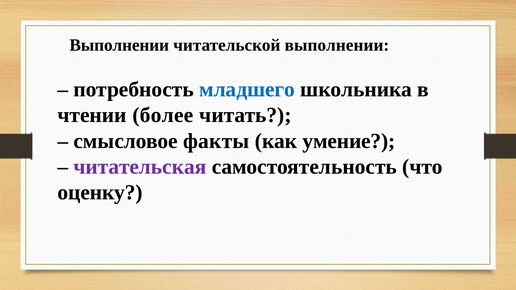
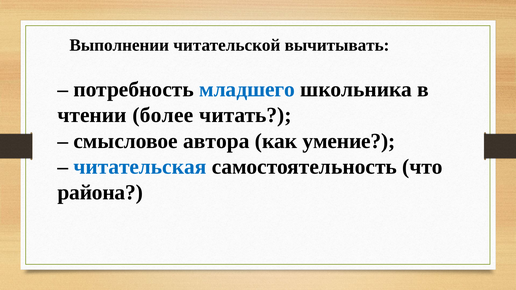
читательской выполнении: выполнении -> вычитывать
факты: факты -> автора
читательская colour: purple -> blue
оценку: оценку -> района
